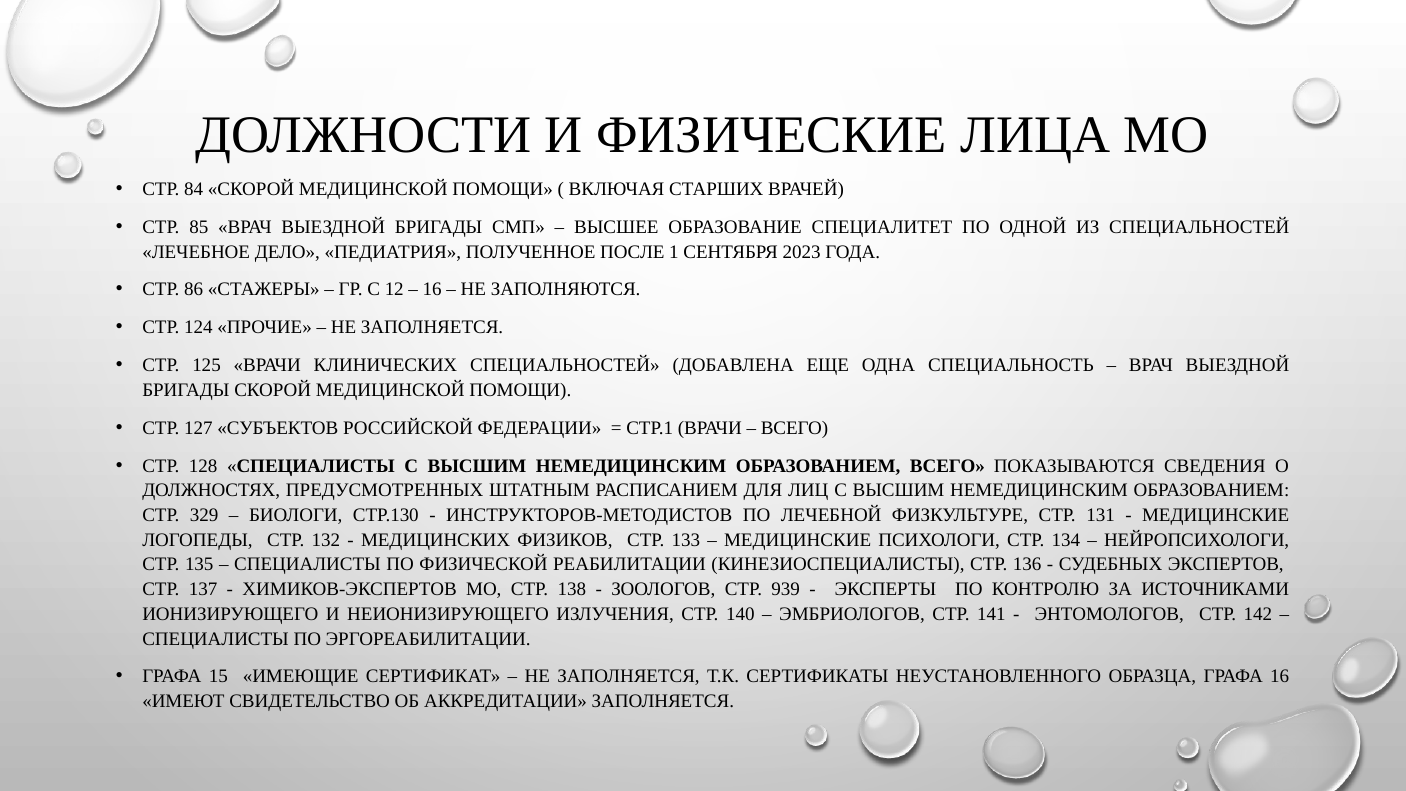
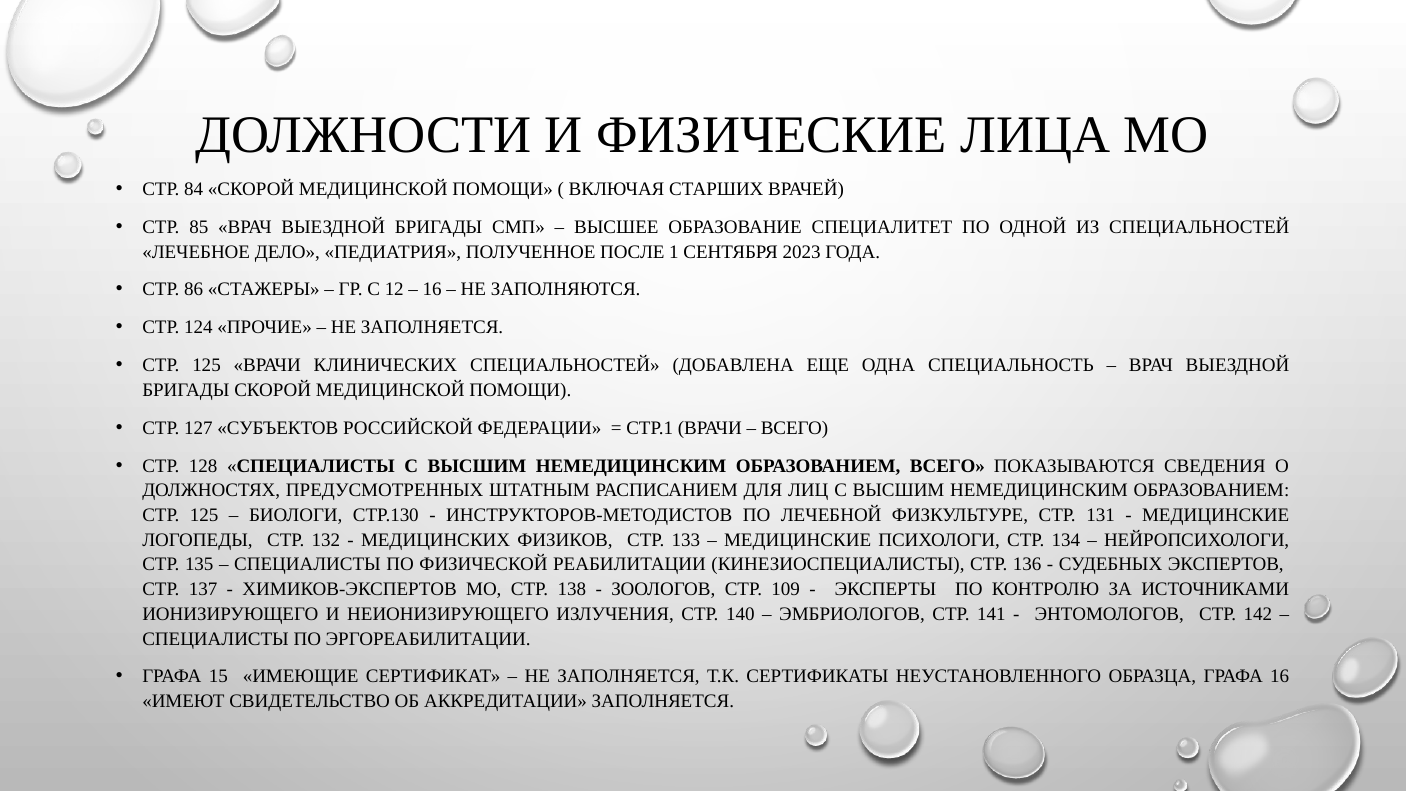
329 at (204, 515): 329 -> 125
939: 939 -> 109
